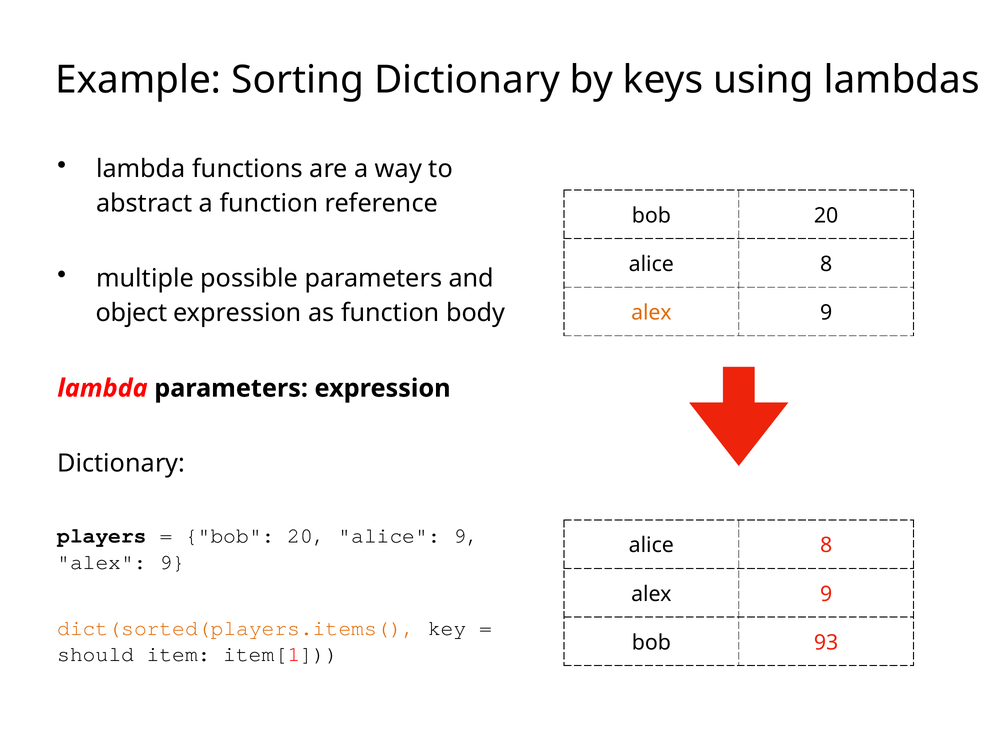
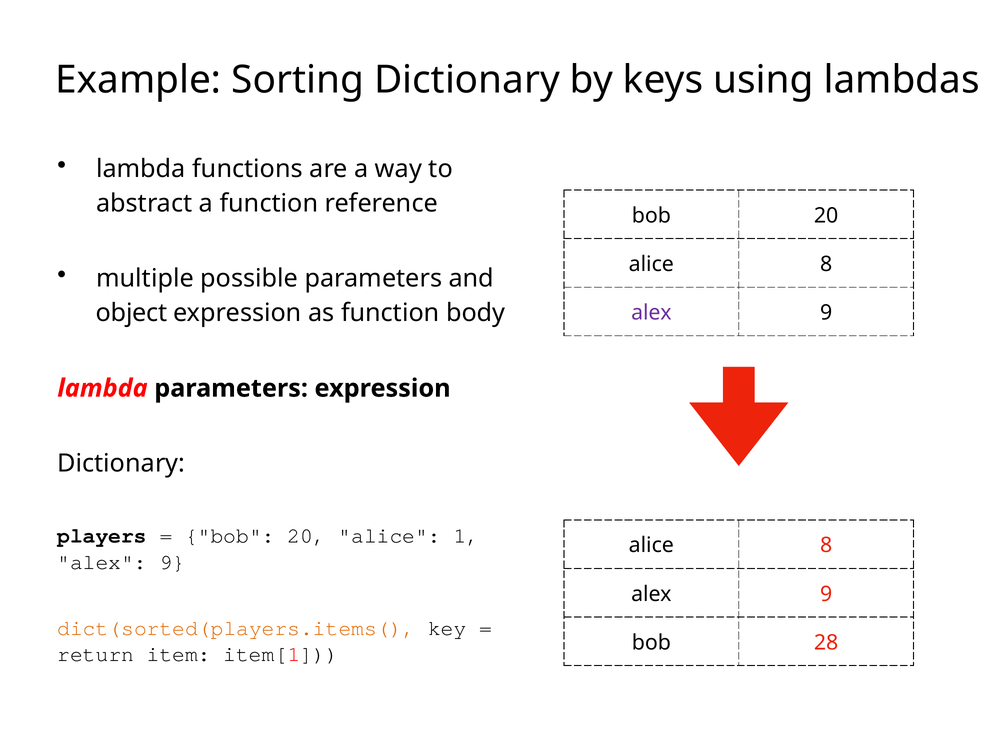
alex at (651, 313) colour: orange -> purple
alice 9: 9 -> 1
93: 93 -> 28
should: should -> return
